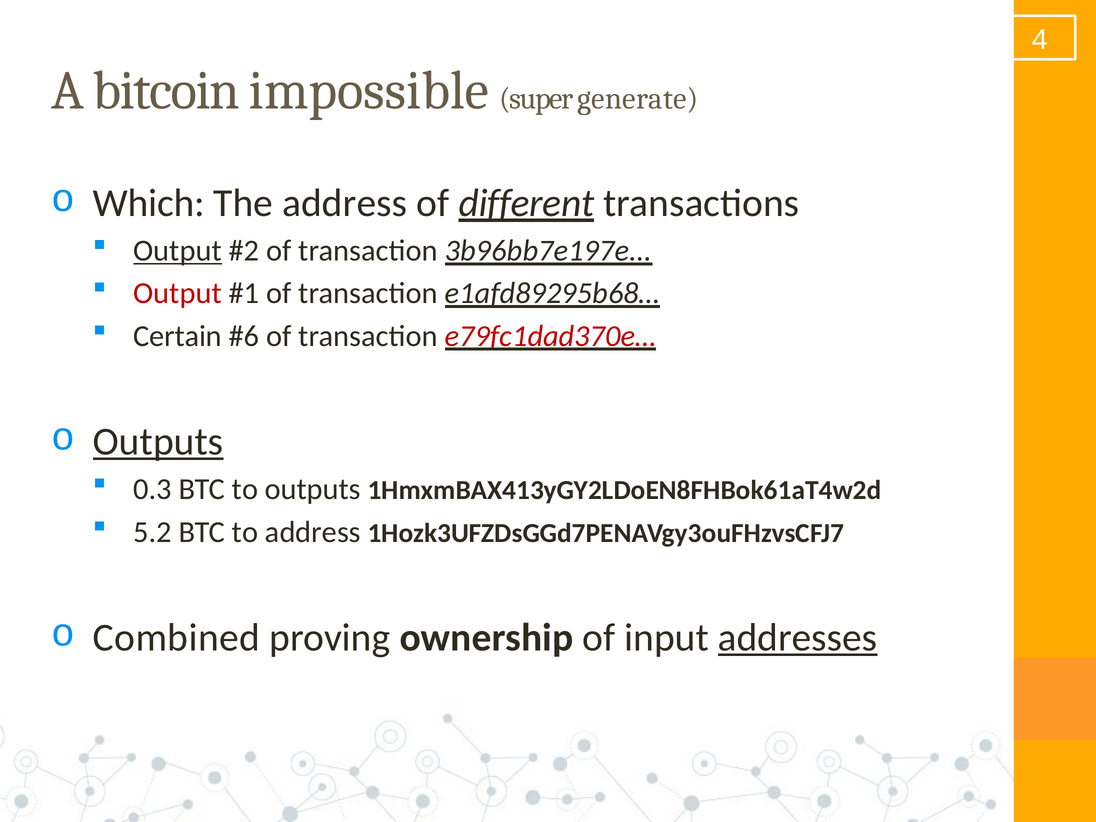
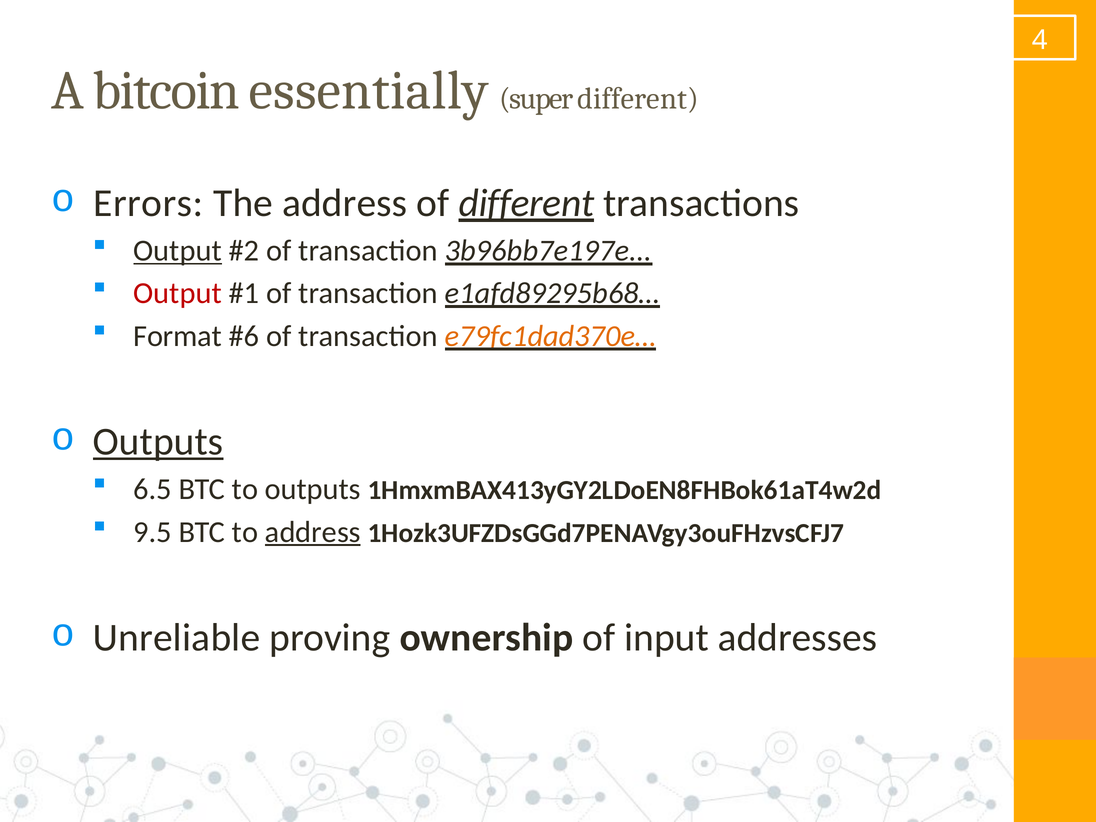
impossible: impossible -> essentially
super generate: generate -> different
Which: Which -> Errors
Certain: Certain -> Format
e79fc1dad370e… colour: red -> orange
0.3: 0.3 -> 6.5
5.2: 5.2 -> 9.5
address at (313, 532) underline: none -> present
Combined: Combined -> Unreliable
addresses underline: present -> none
